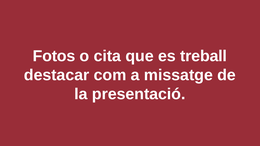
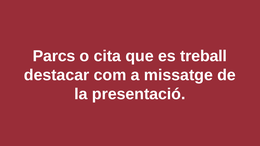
Fotos: Fotos -> Parcs
